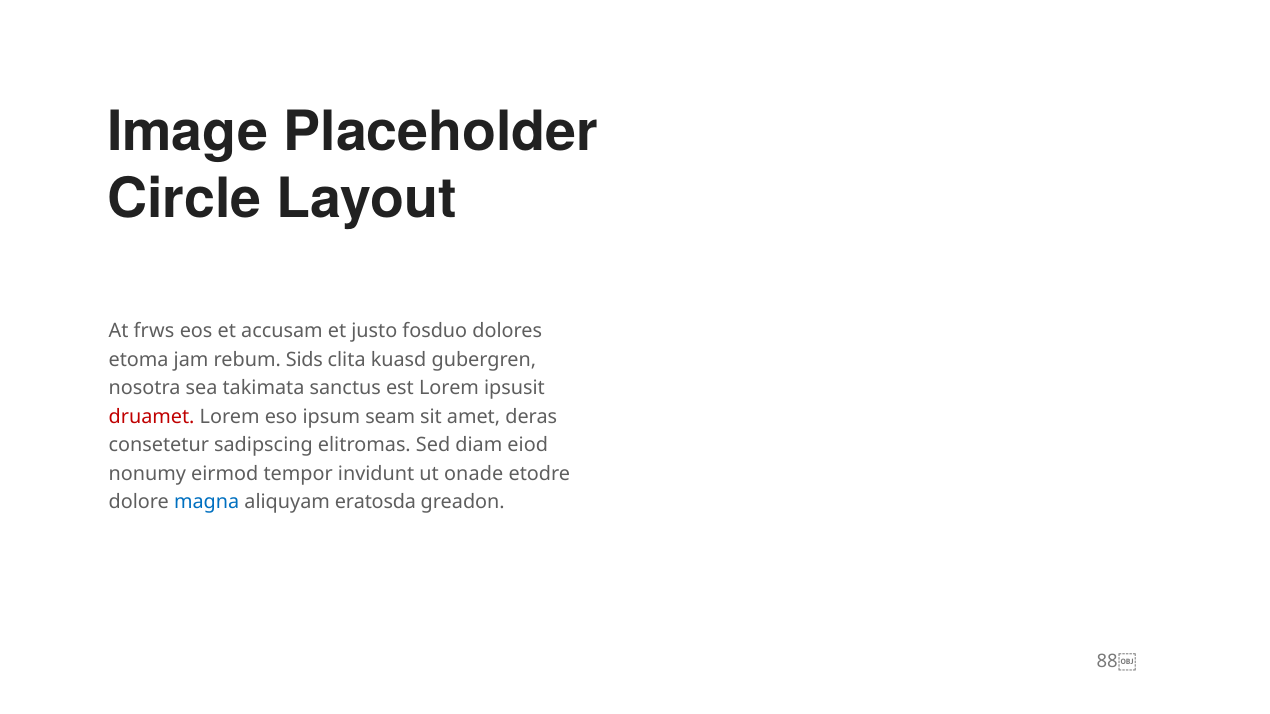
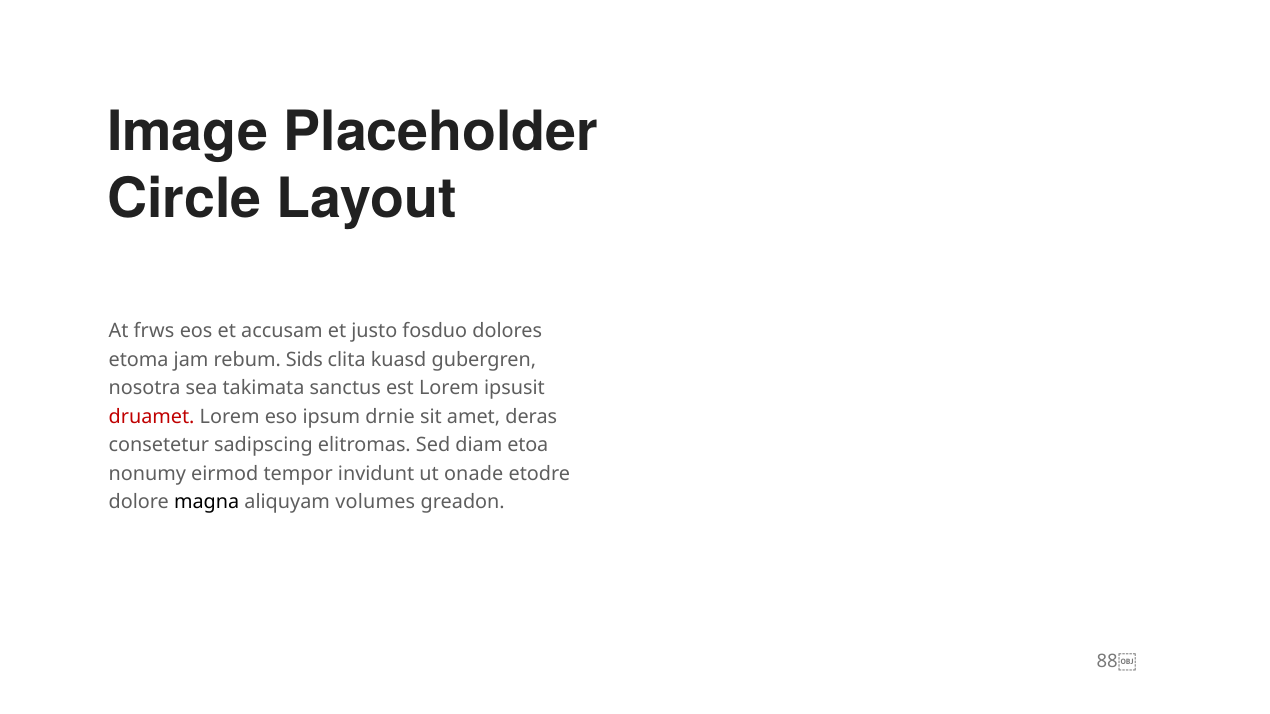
seam: seam -> drnie
eiod: eiod -> etoa
magna colour: blue -> black
eratosda: eratosda -> volumes
